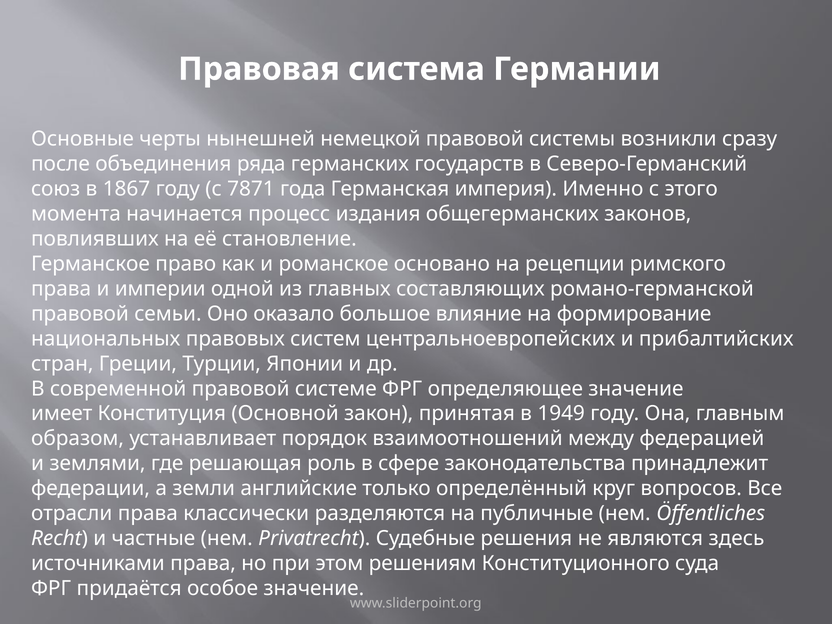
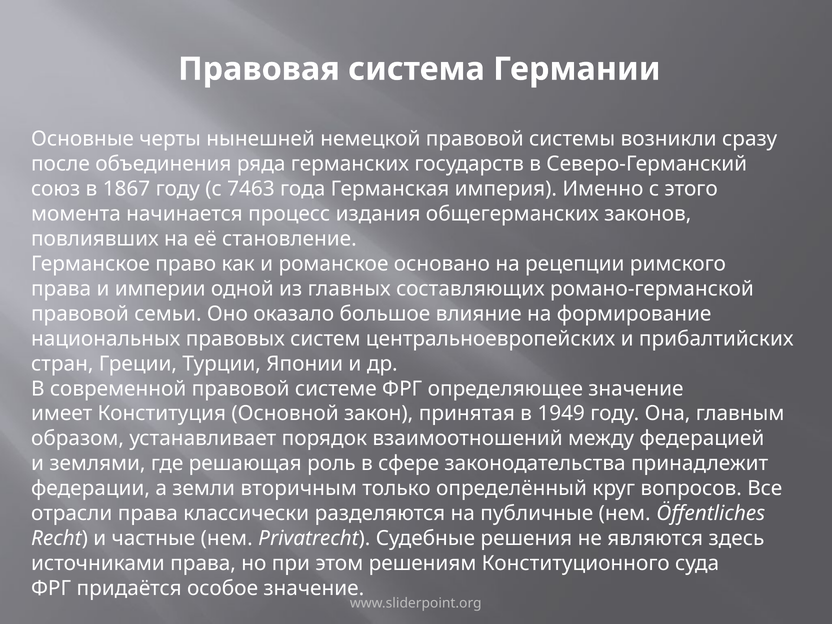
7871: 7871 -> 7463
английские: английские -> вторичным
